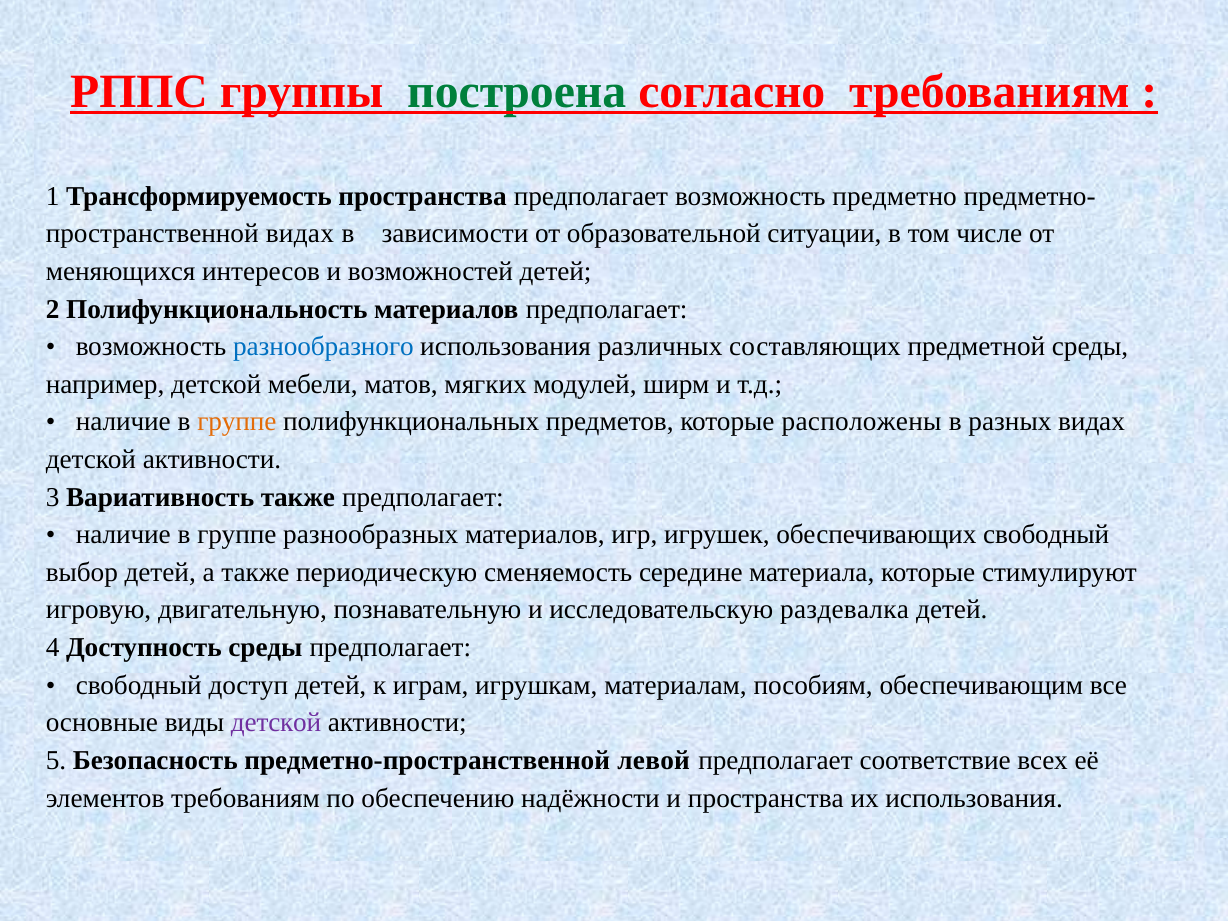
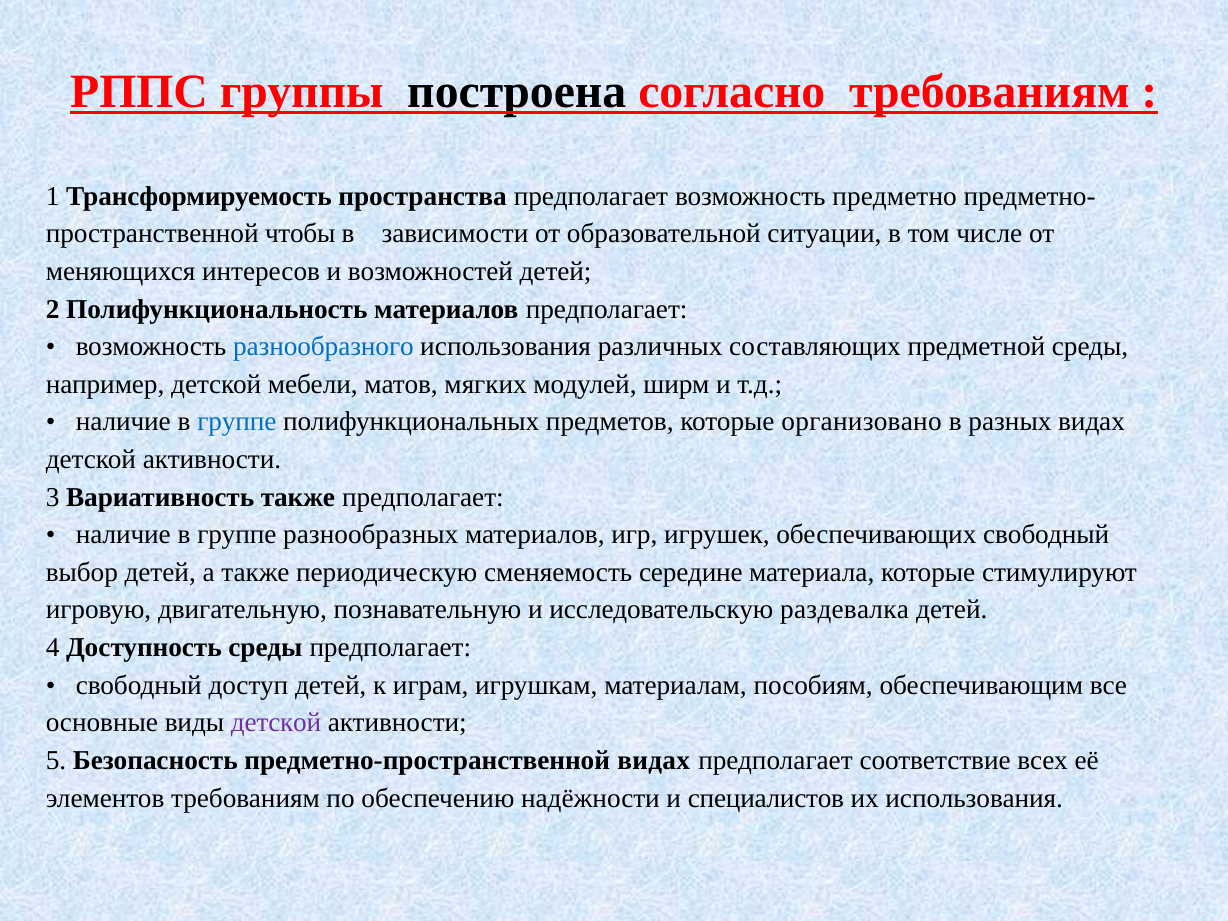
построена colour: green -> black
видах at (300, 234): видах -> чтобы
группе at (237, 422) colour: orange -> blue
расположены: расположены -> организовано
предметно-пространственной левой: левой -> видах
и пространства: пространства -> специалистов
